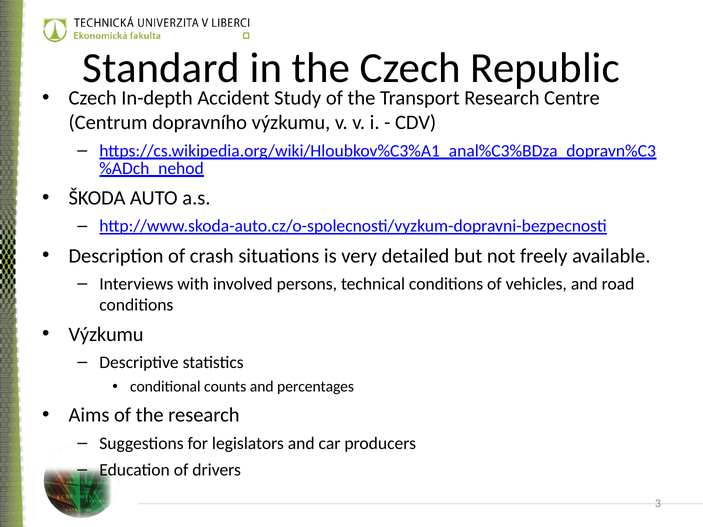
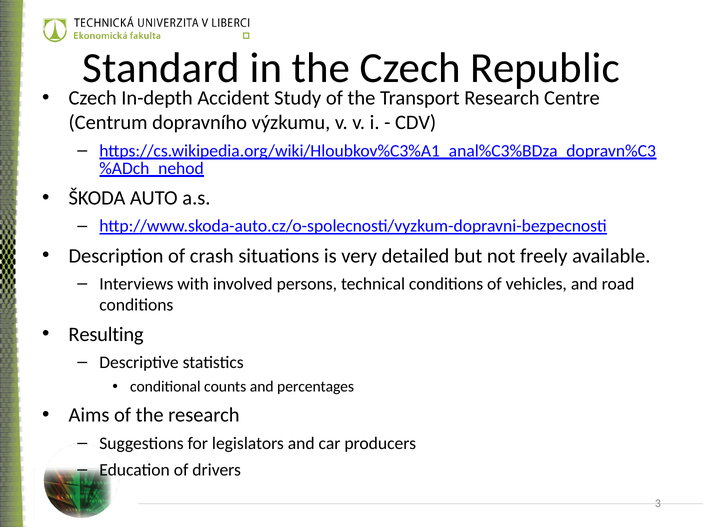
Výzkumu at (106, 334): Výzkumu -> Resulting
